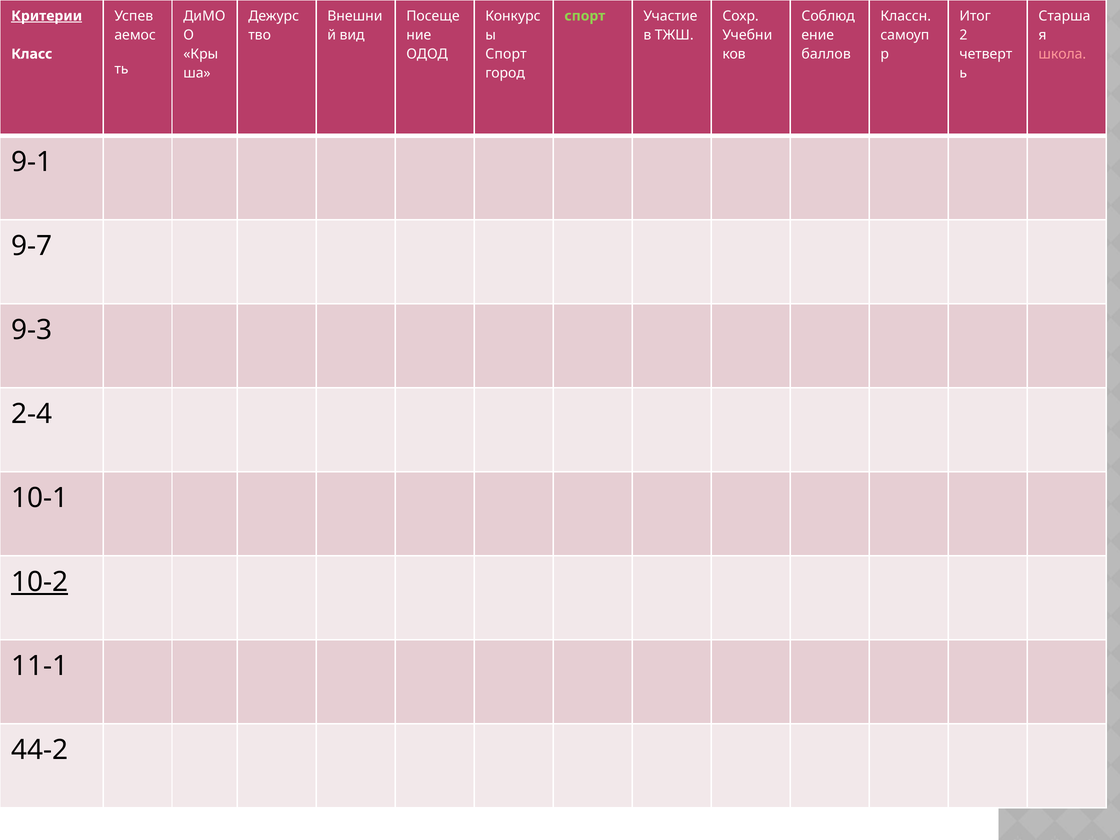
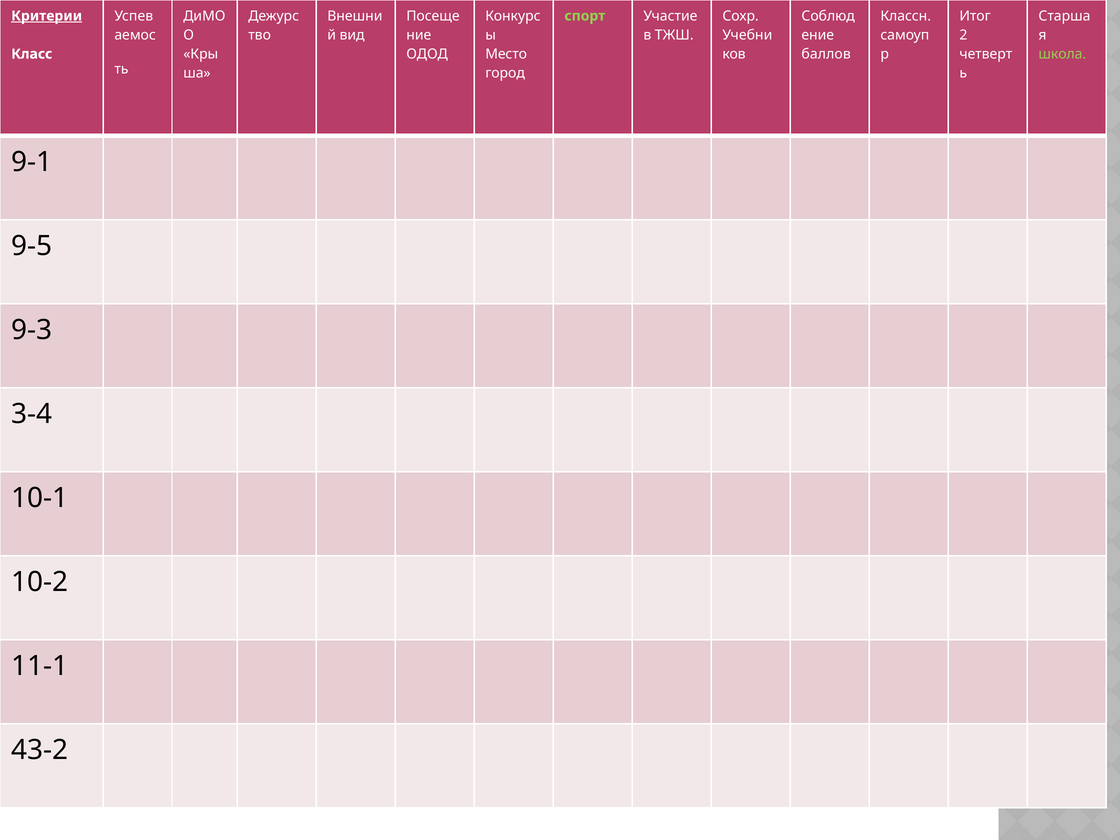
Спорт at (506, 54): Спорт -> Место
школа colour: pink -> light green
9-7: 9-7 -> 9-5
2-4: 2-4 -> 3-4
10-2 underline: present -> none
44-2: 44-2 -> 43-2
